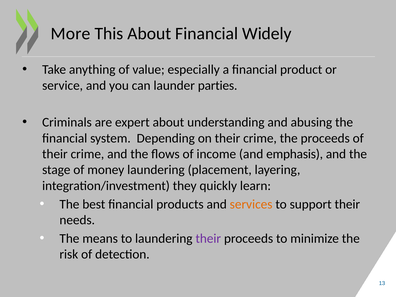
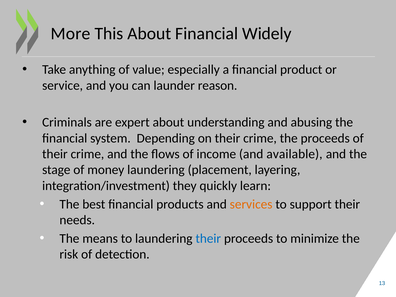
parties: parties -> reason
emphasis: emphasis -> available
their at (208, 239) colour: purple -> blue
